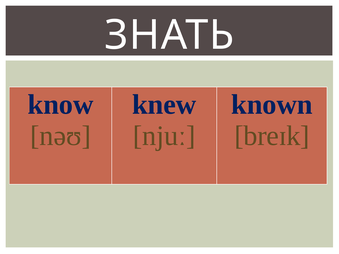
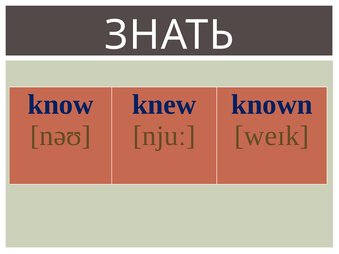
breɪk: breɪk -> weɪk
